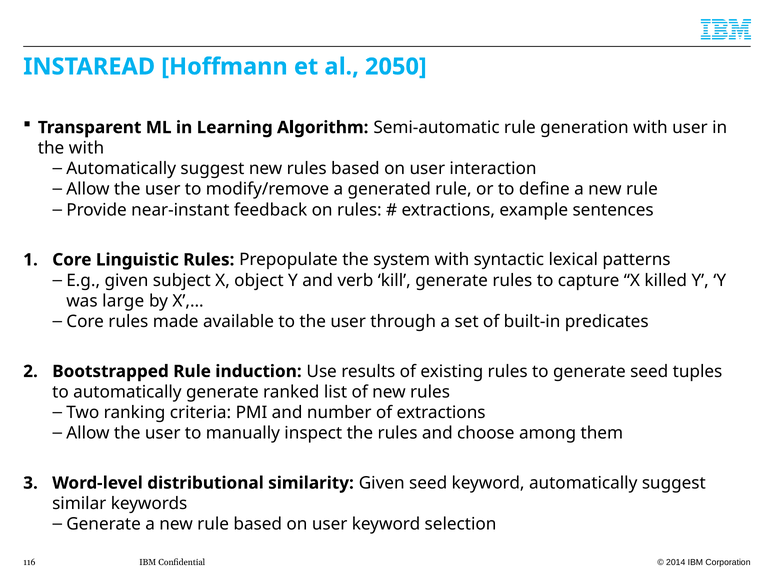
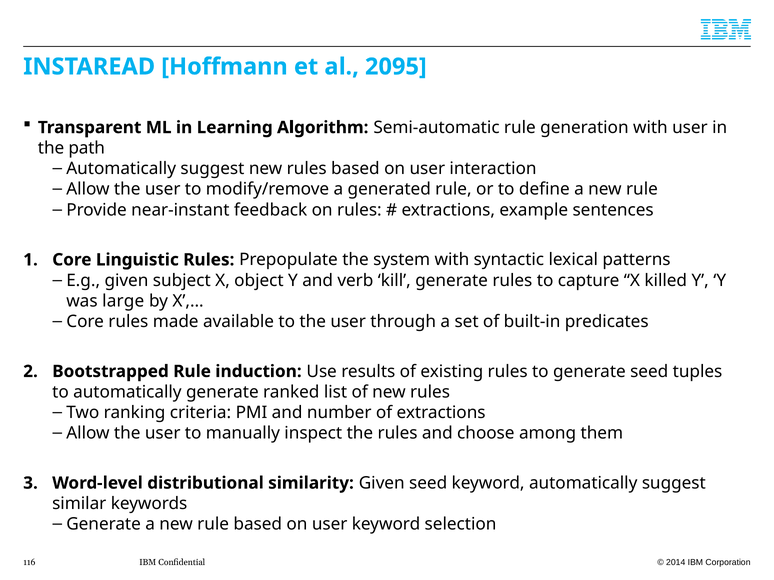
2050: 2050 -> 2095
the with: with -> path
